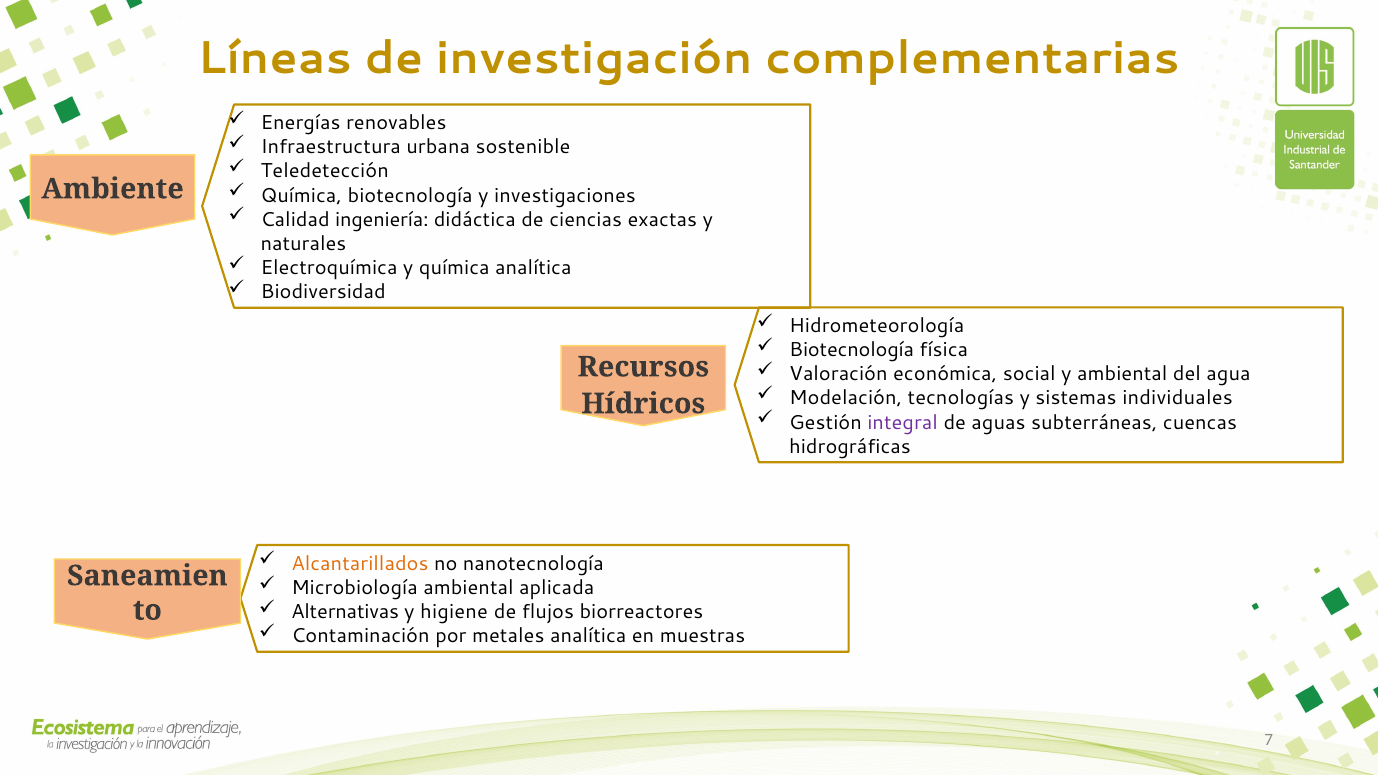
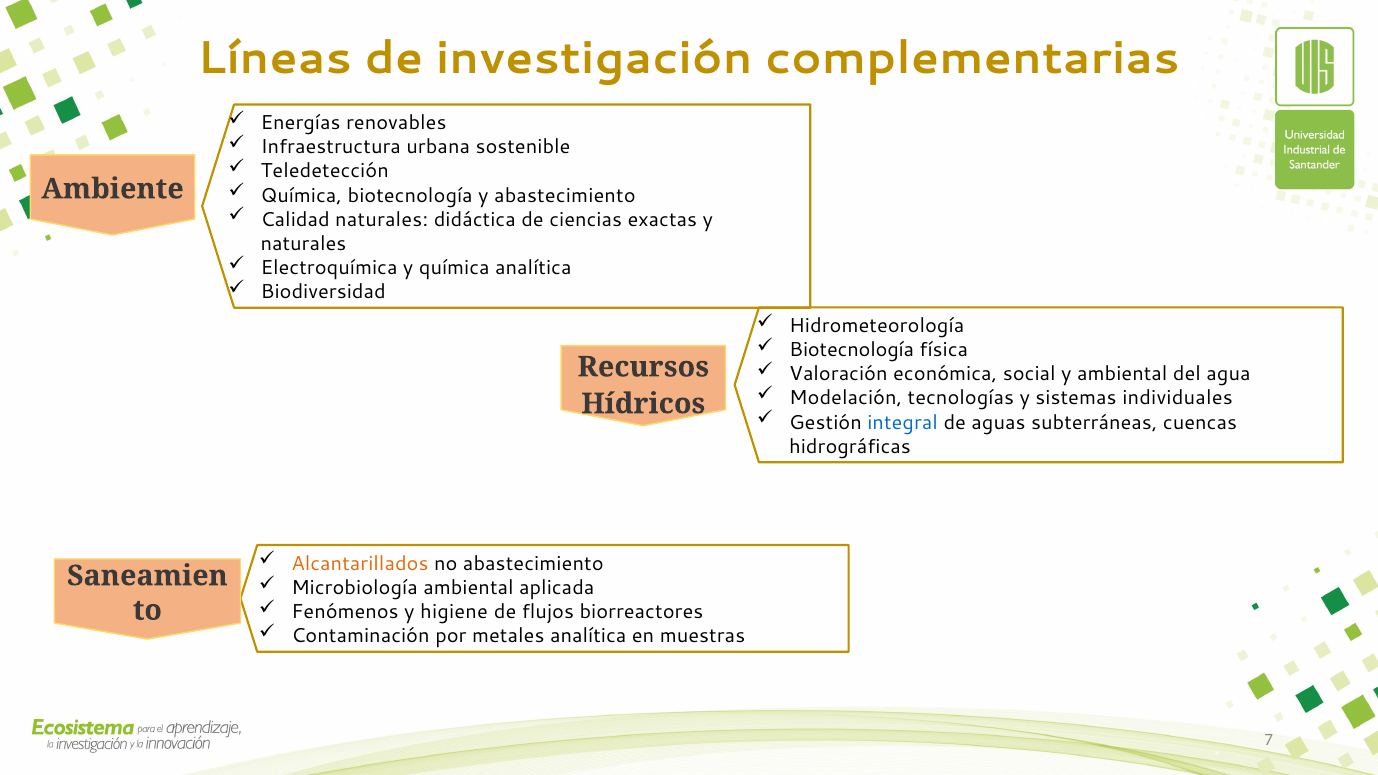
y investigaciones: investigaciones -> abastecimiento
Calidad ingeniería: ingeniería -> naturales
integral colour: purple -> blue
no nanotecnología: nanotecnología -> abastecimiento
Alternativas: Alternativas -> Fenómenos
